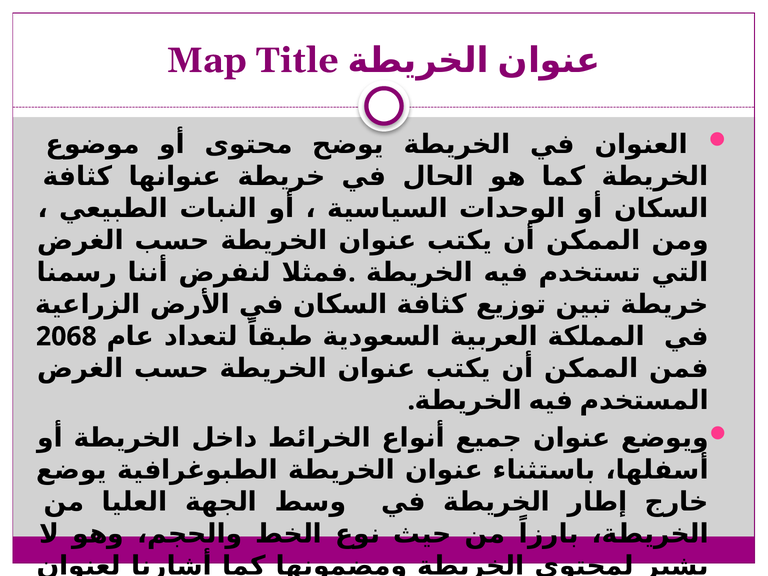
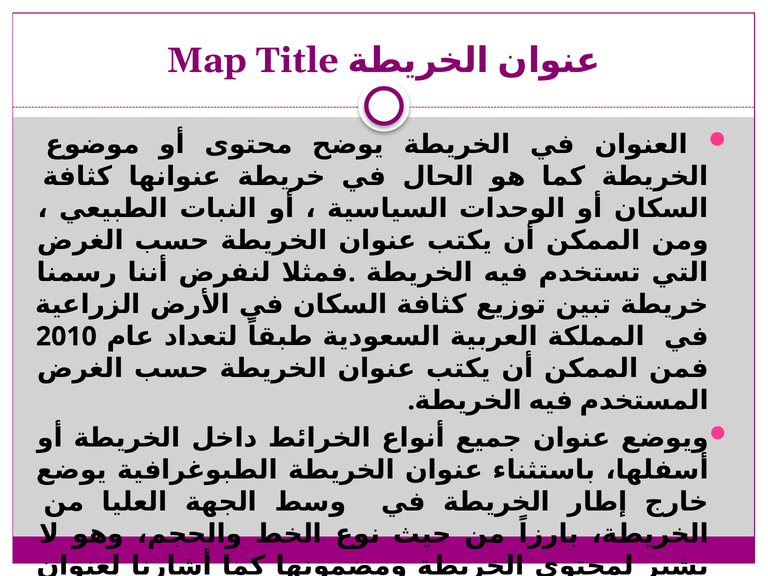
2068: 2068 -> 2010
